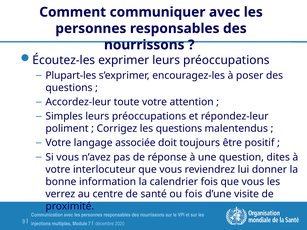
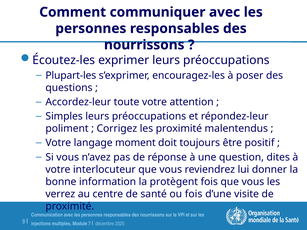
les questions: questions -> proximité
associée: associée -> moment
calendrier: calendrier -> protègent
